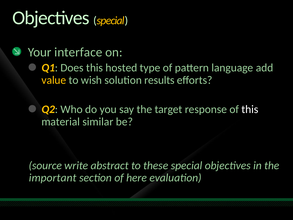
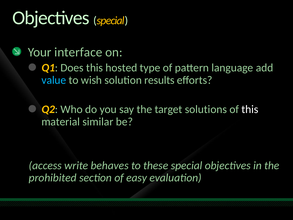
value colour: yellow -> light blue
response: response -> solutions
source: source -> access
abstract: abstract -> behaves
important: important -> prohibited
here: here -> easy
